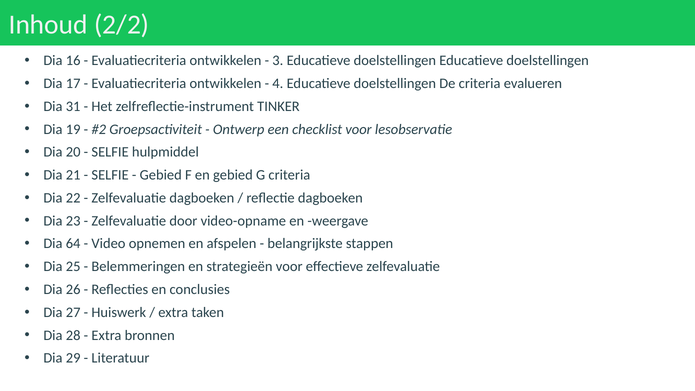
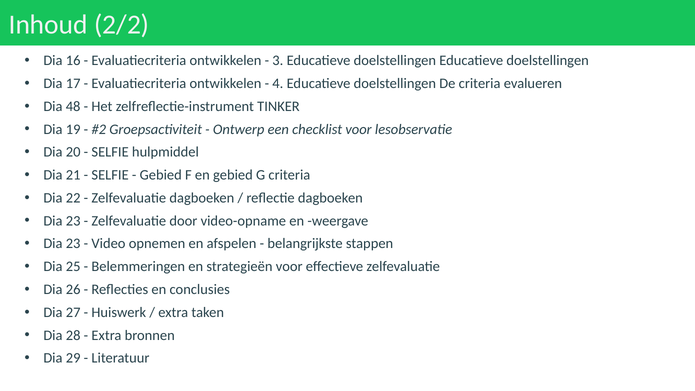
31: 31 -> 48
64 at (73, 244): 64 -> 23
